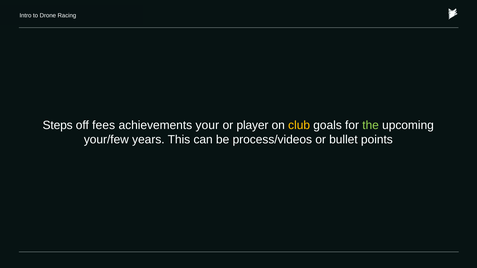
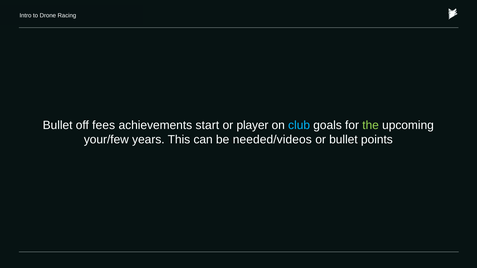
Steps at (58, 126): Steps -> Bullet
your: your -> start
club colour: yellow -> light blue
process/videos: process/videos -> needed/videos
